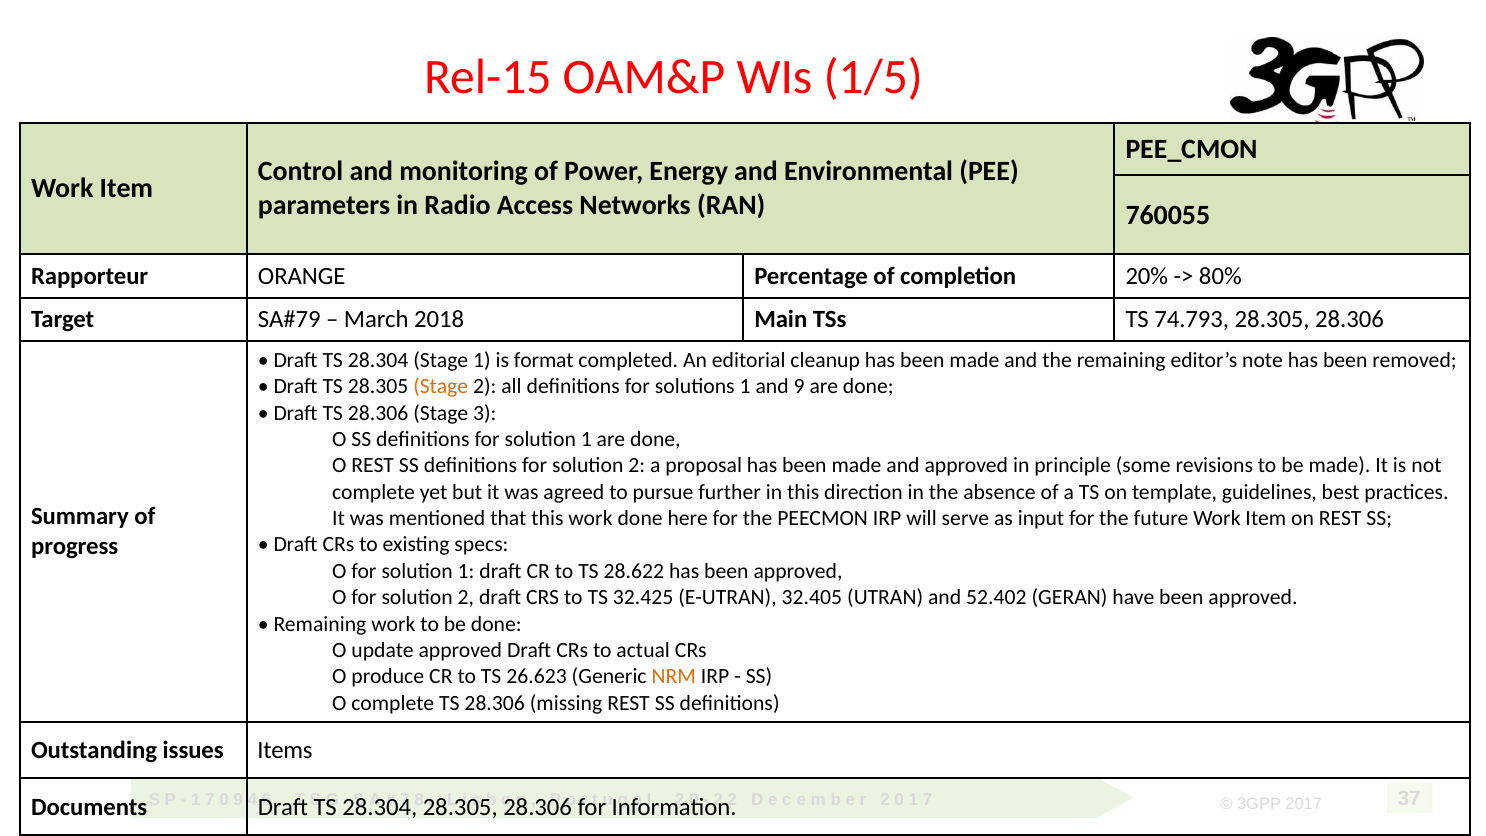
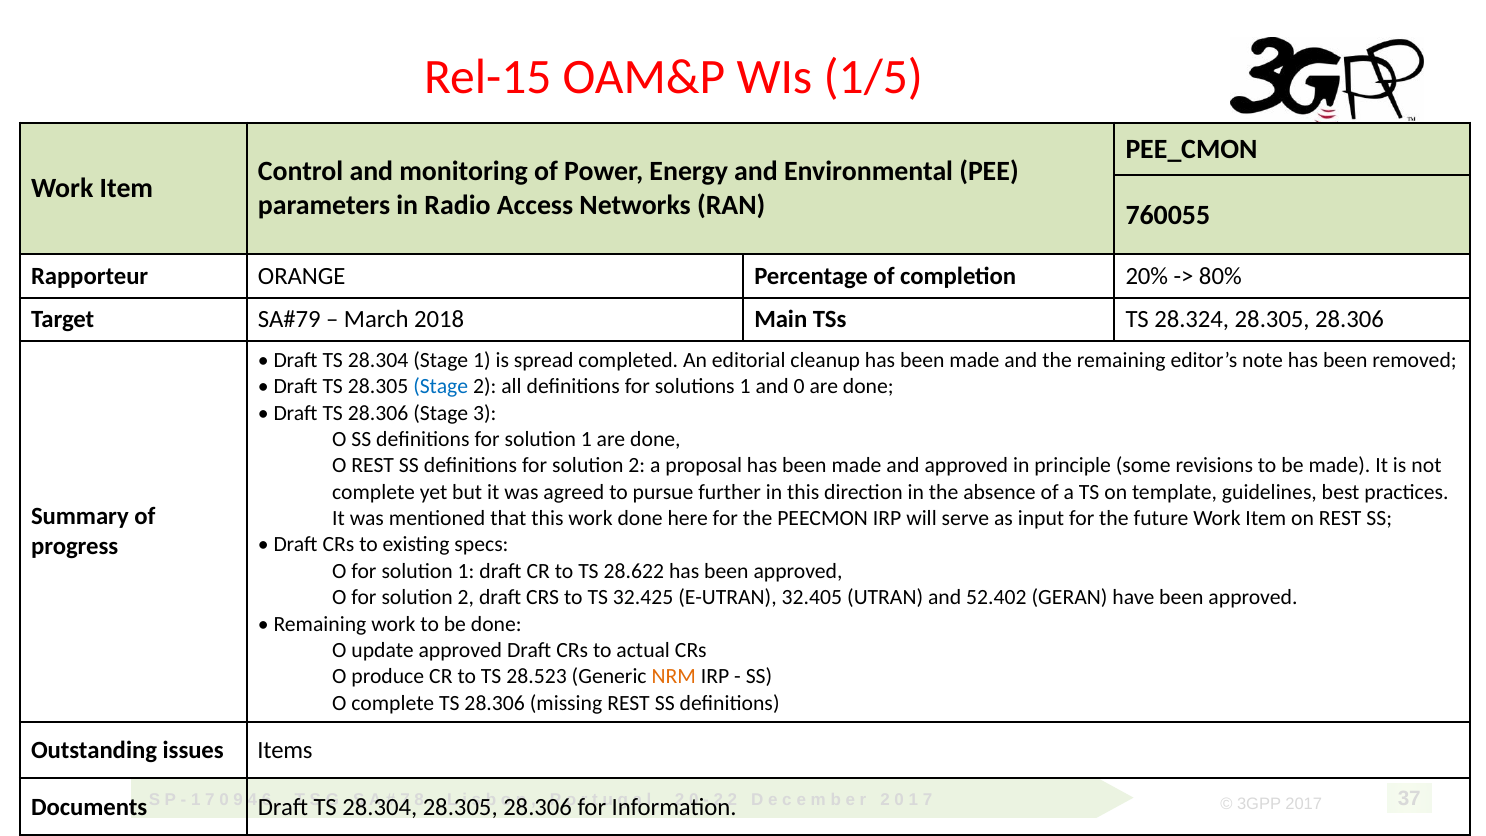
74.793: 74.793 -> 28.324
format: format -> spread
Stage at (441, 387) colour: orange -> blue
and 9: 9 -> 0
26.623: 26.623 -> 28.523
